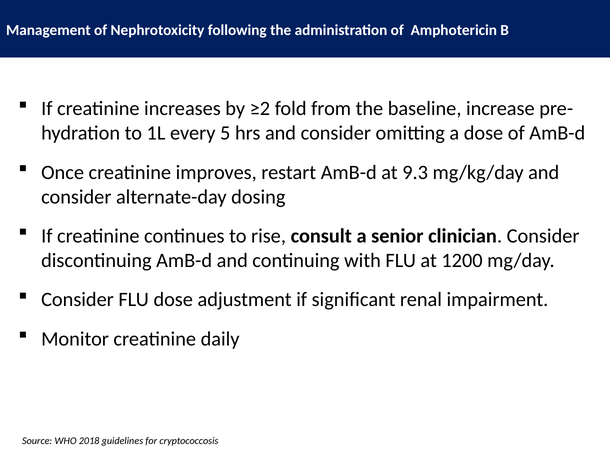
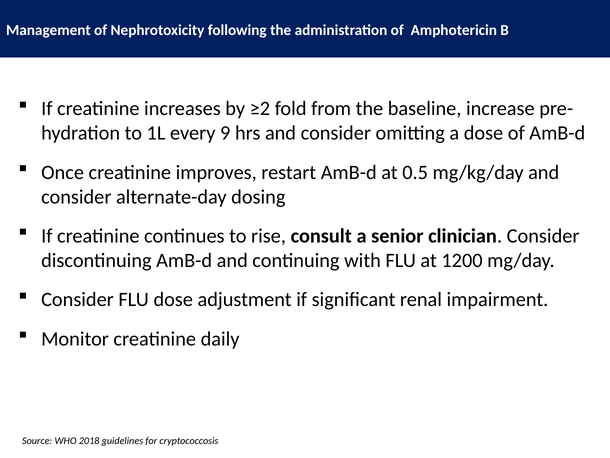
5: 5 -> 9
9.3: 9.3 -> 0.5
